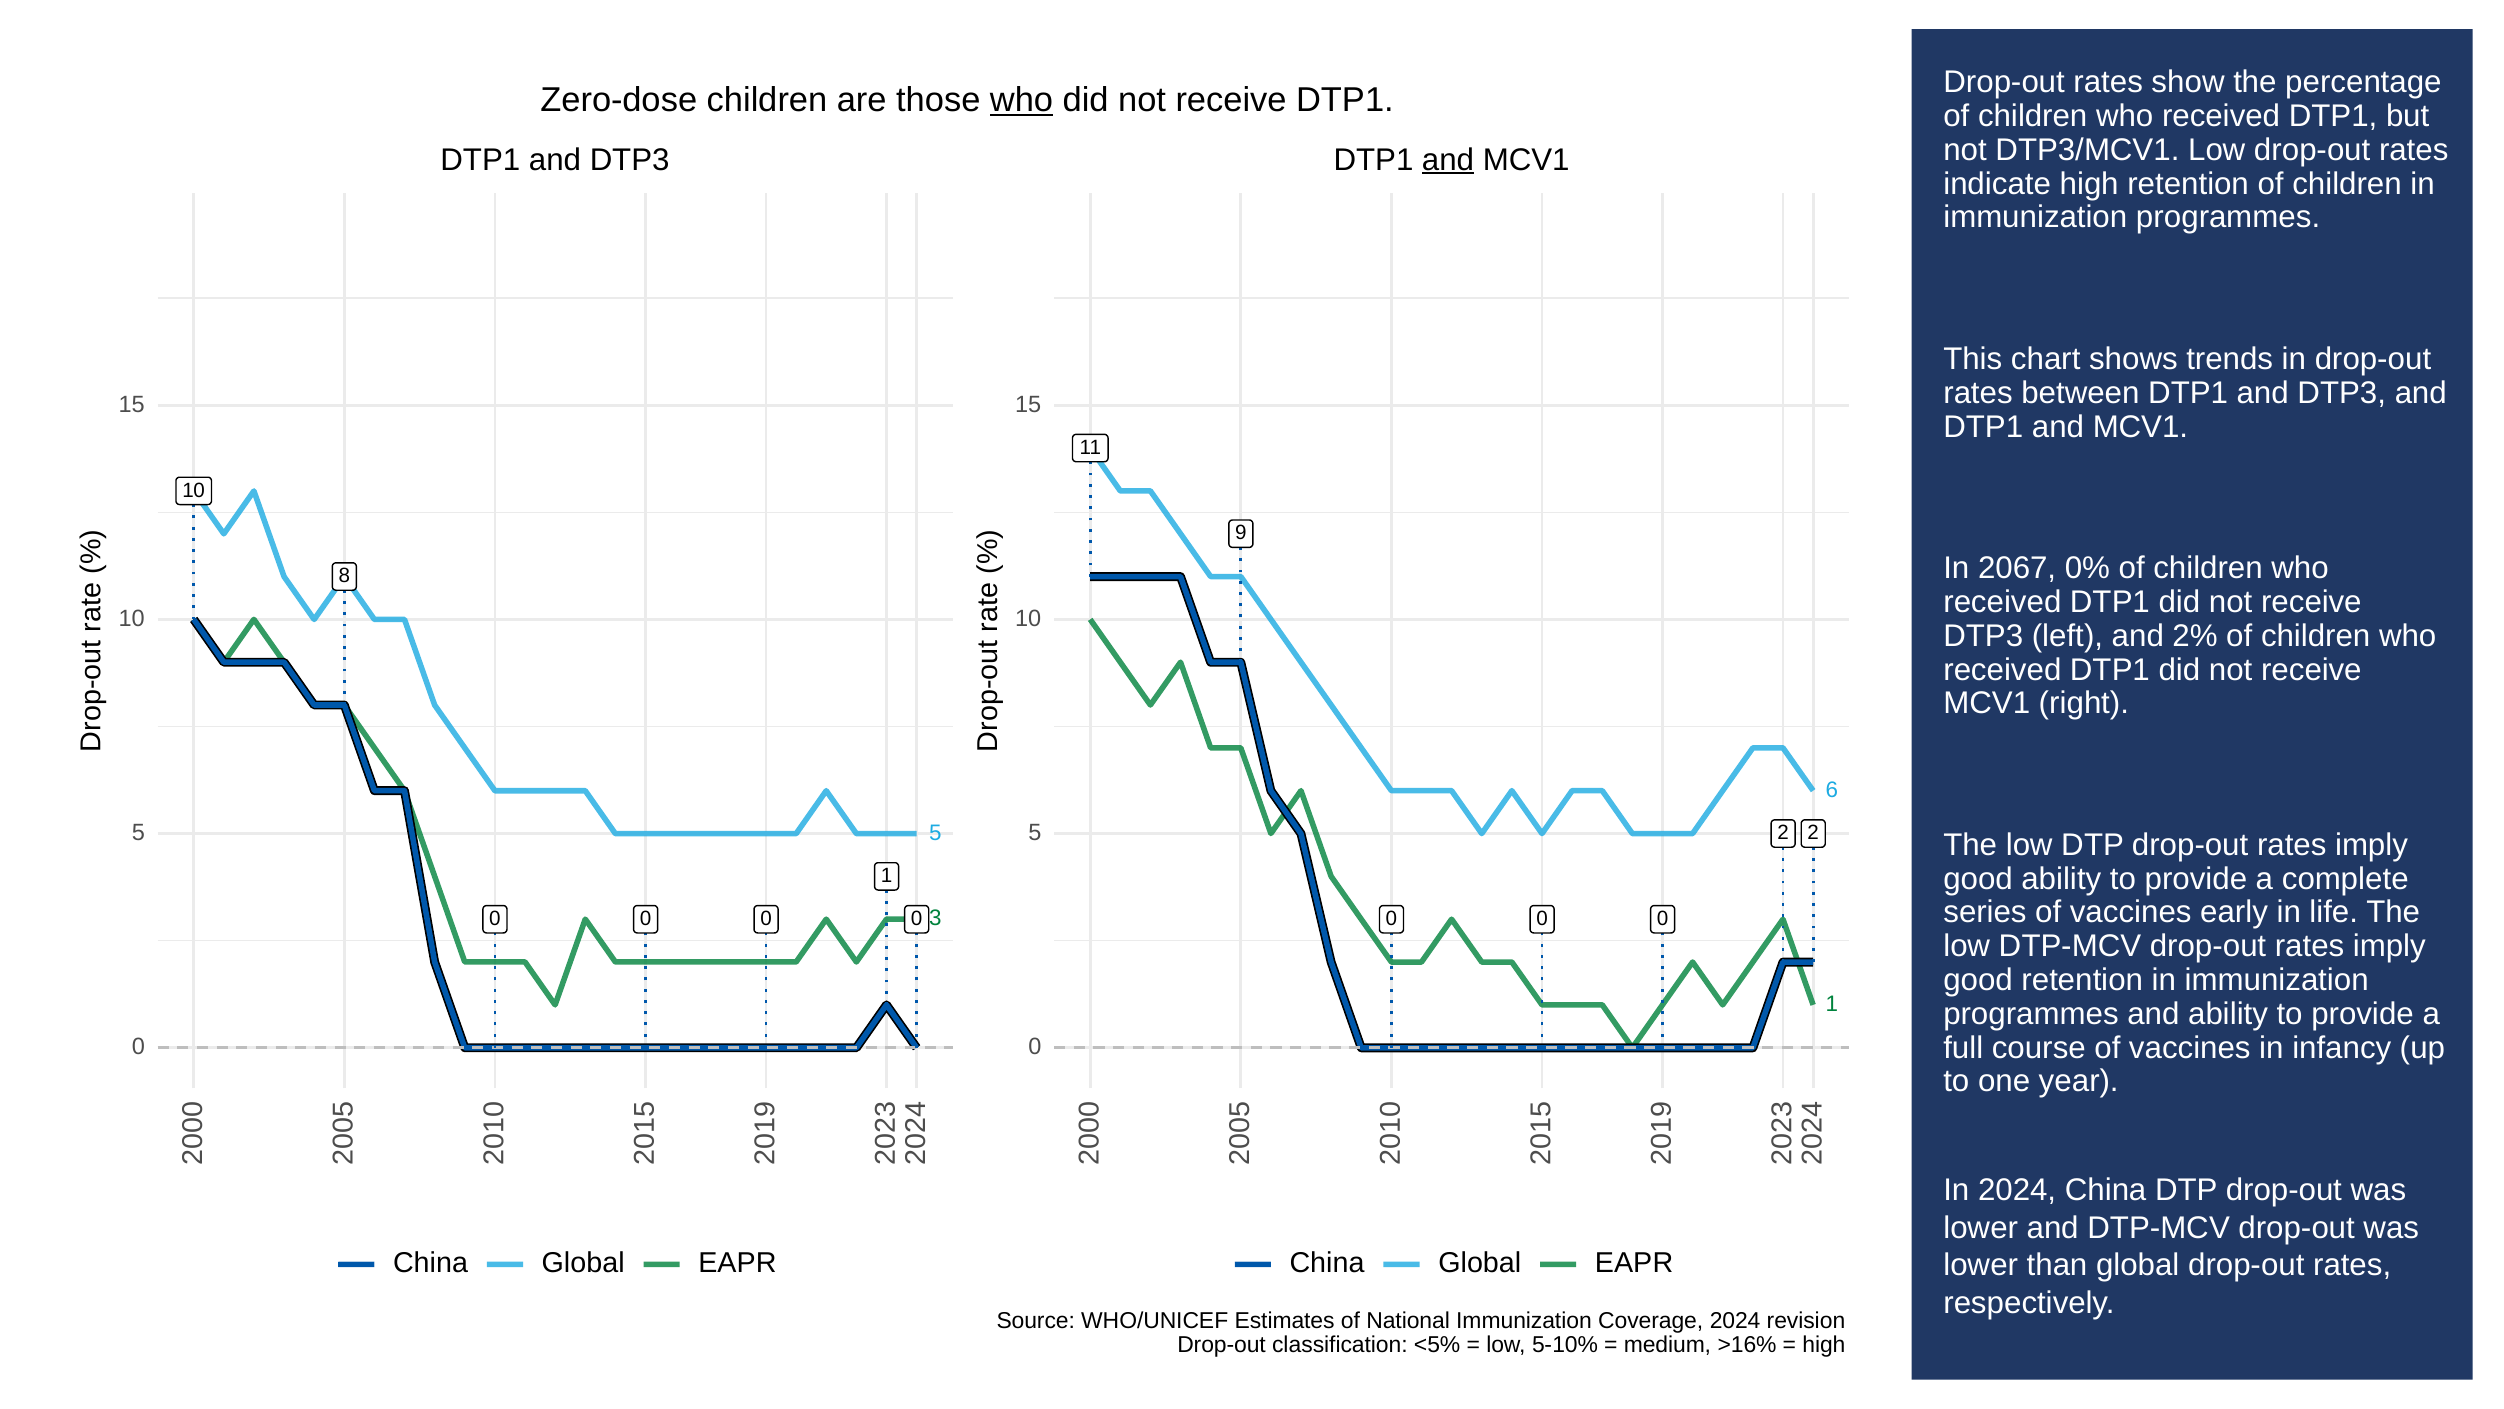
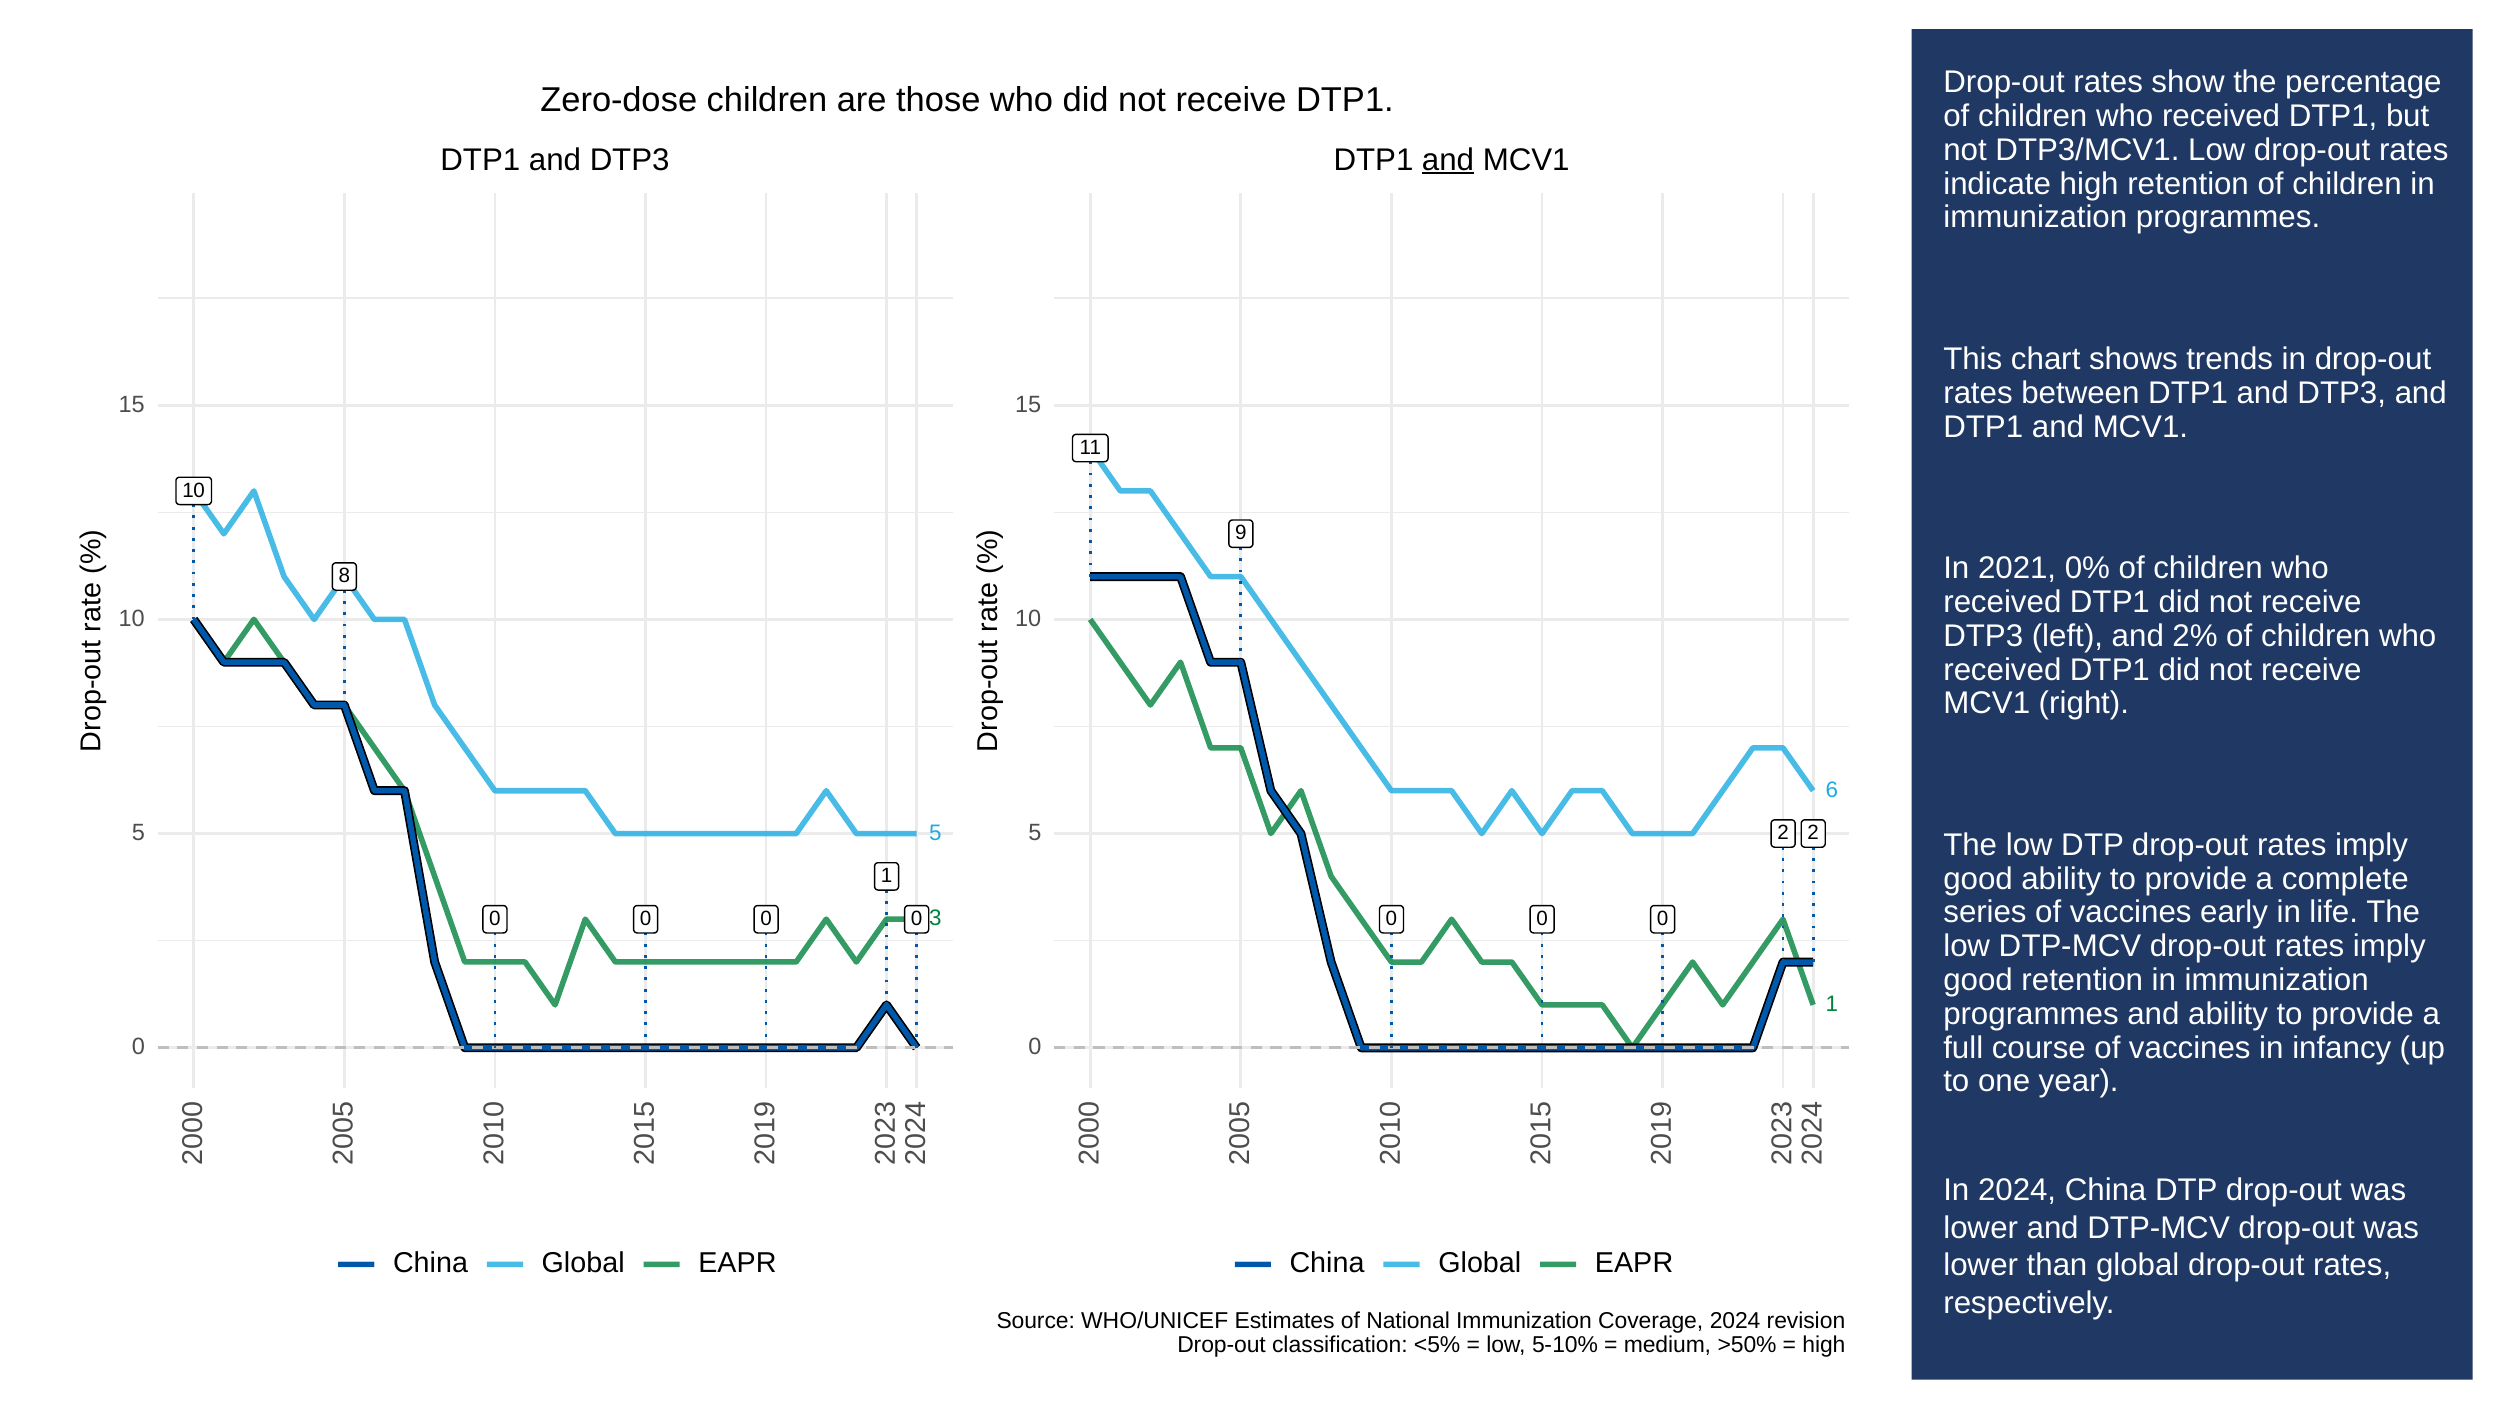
who at (1022, 100) underline: present -> none
2067: 2067 -> 2021
>16%: >16% -> >50%
